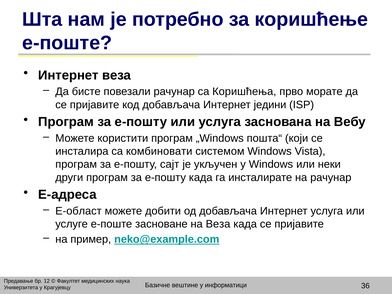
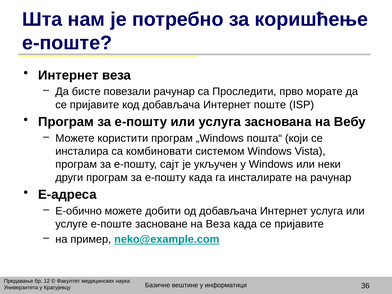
Коришћења: Коришћења -> Проследити
једини: једини -> поште
Е-област: Е-област -> Е-обично
